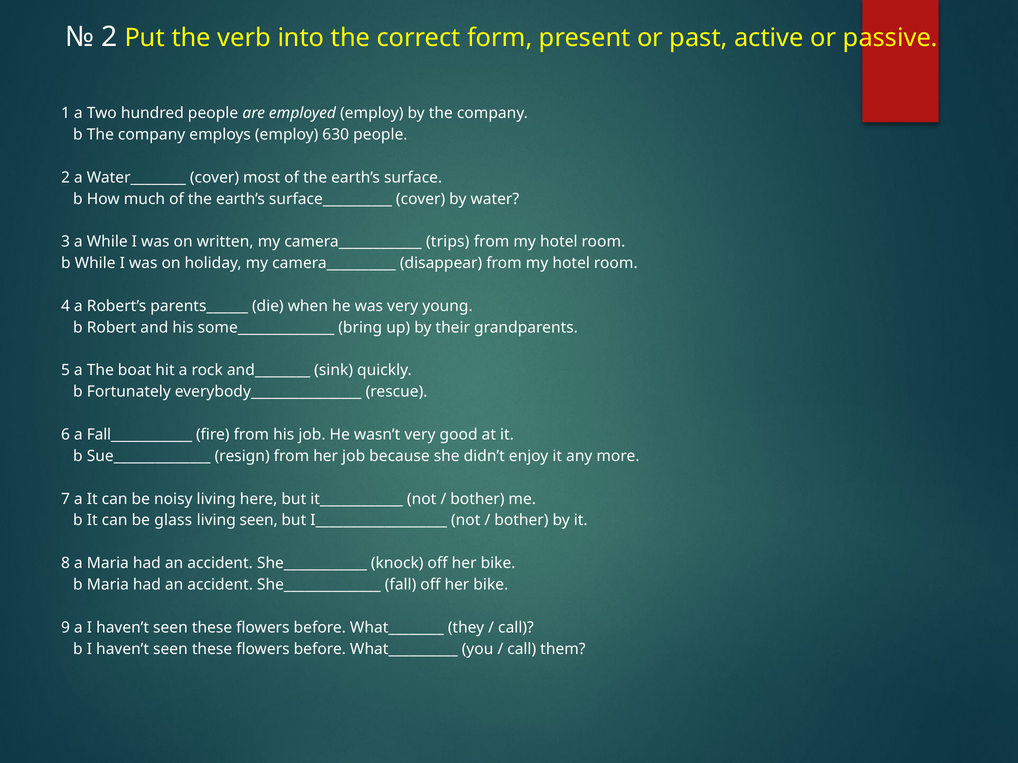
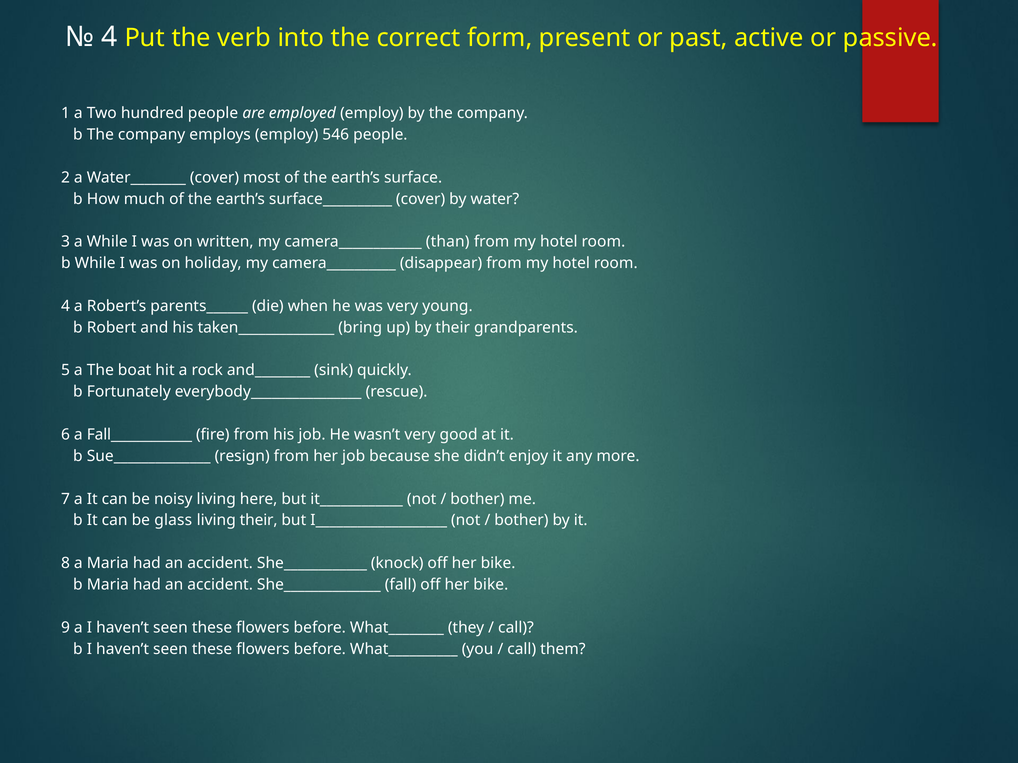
2 at (109, 37): 2 -> 4
630: 630 -> 546
trips: trips -> than
some______________: some______________ -> taken______________
living seen: seen -> their
